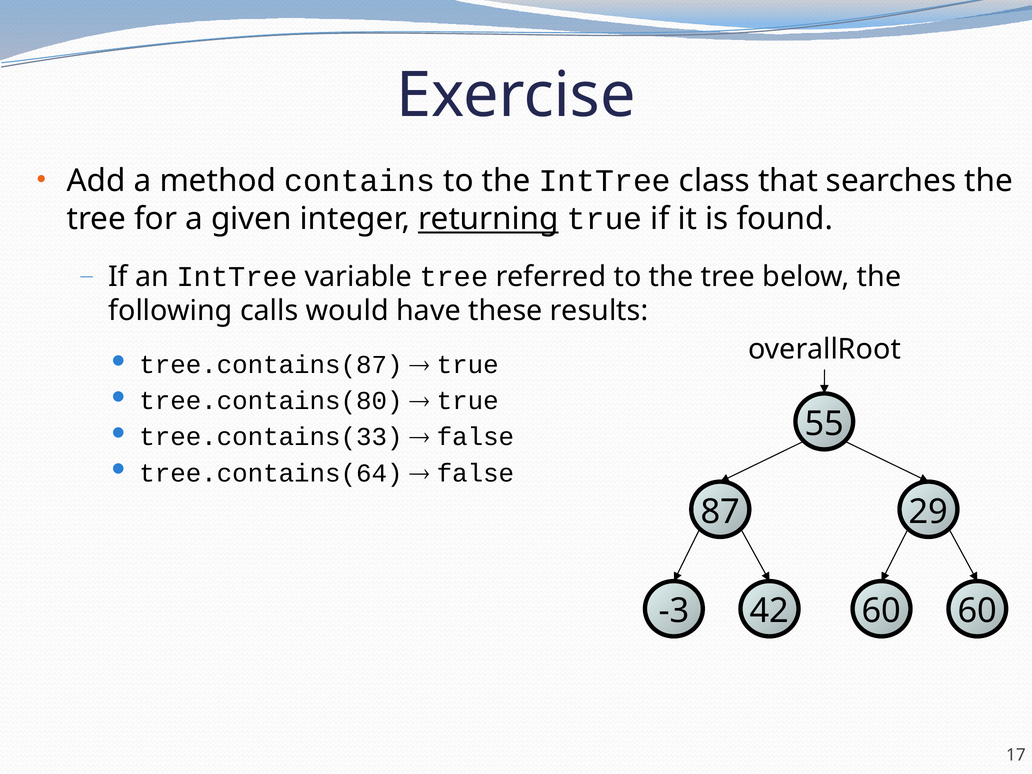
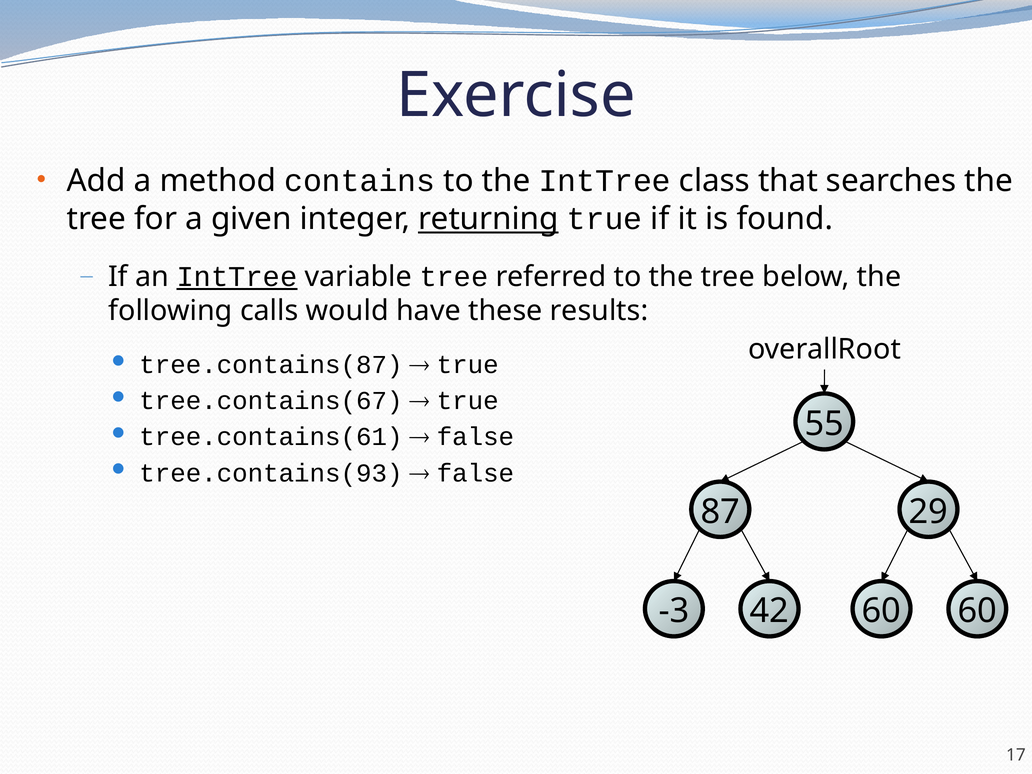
IntTree at (237, 277) underline: none -> present
tree.contains(80: tree.contains(80 -> tree.contains(67
tree.contains(33: tree.contains(33 -> tree.contains(61
tree.contains(64: tree.contains(64 -> tree.contains(93
